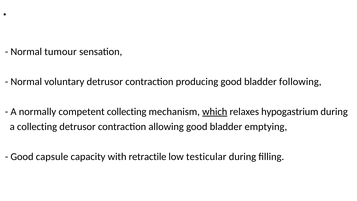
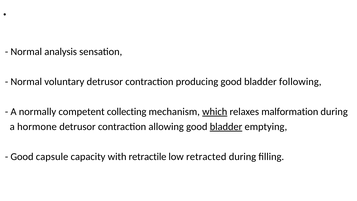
tumour: tumour -> analysis
hypogastrium: hypogastrium -> malformation
a collecting: collecting -> hormone
bladder at (226, 127) underline: none -> present
testicular: testicular -> retracted
